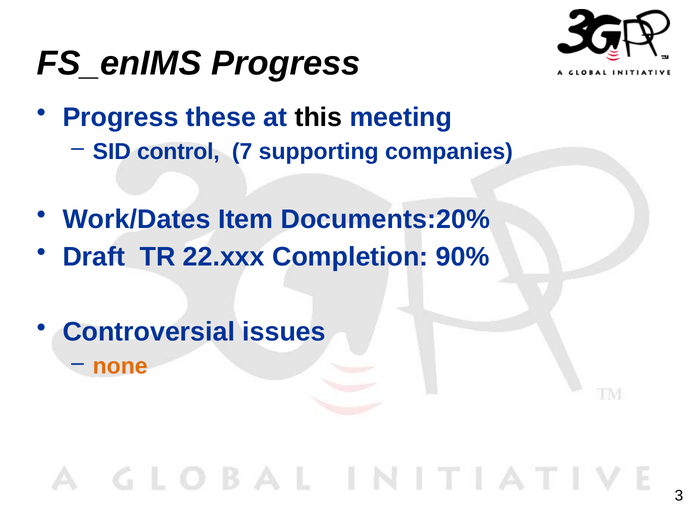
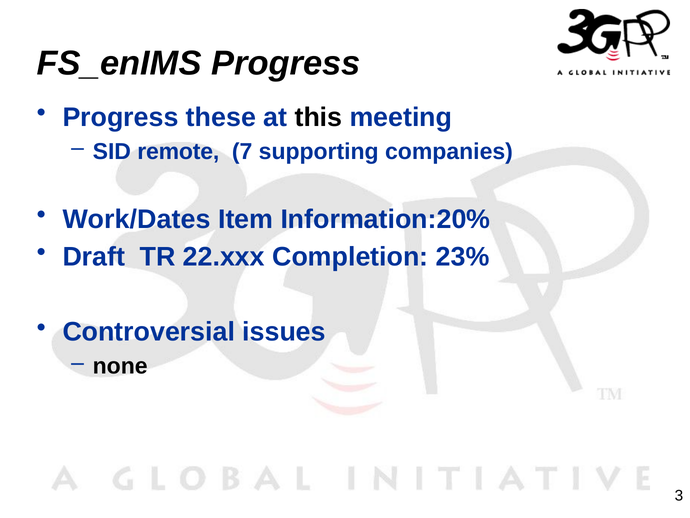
control: control -> remote
Documents:20%: Documents:20% -> Information:20%
90%: 90% -> 23%
none colour: orange -> black
